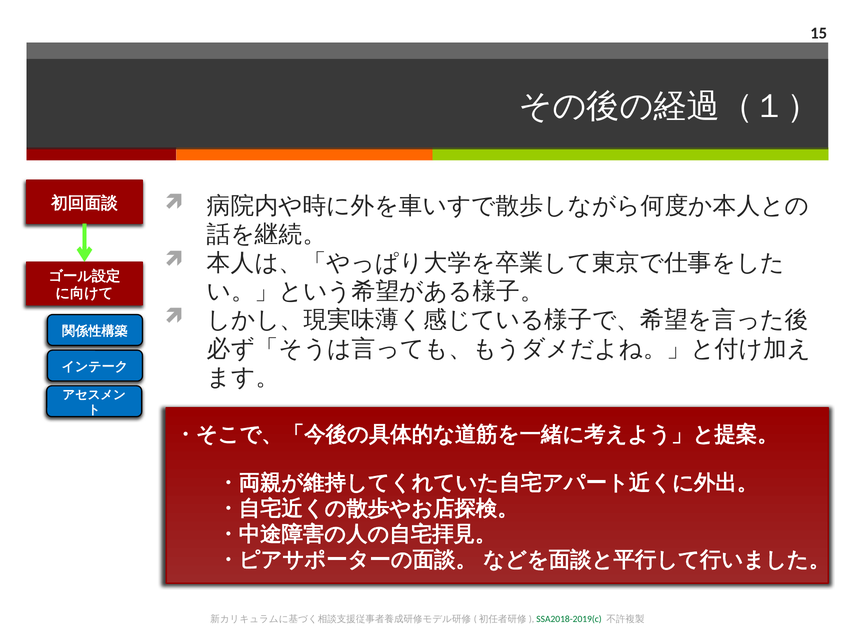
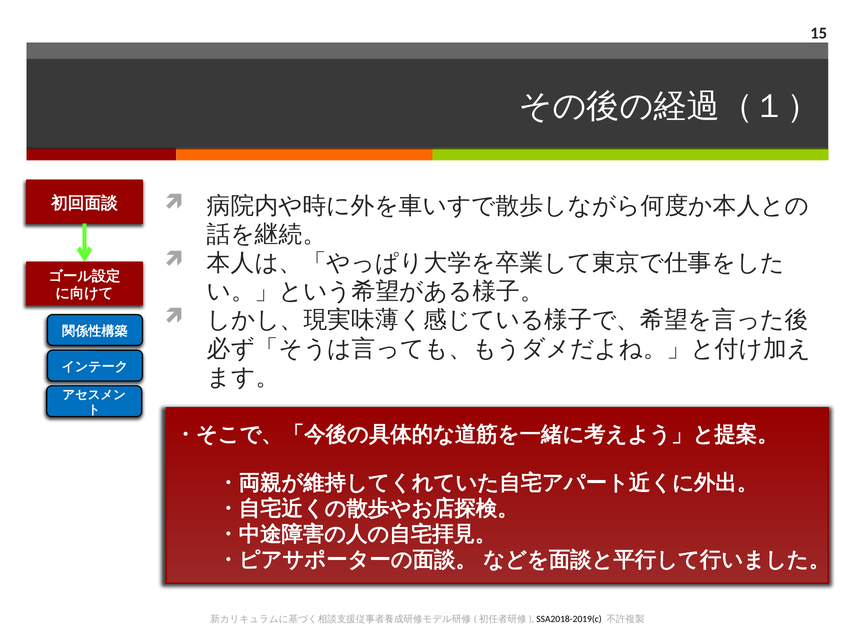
SSA2018-2019(c colour: green -> black
